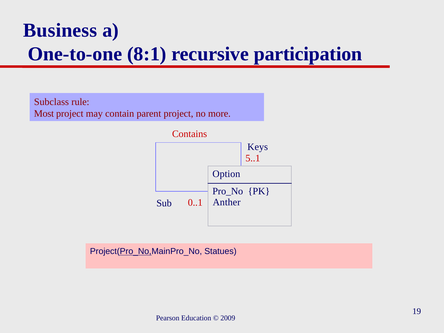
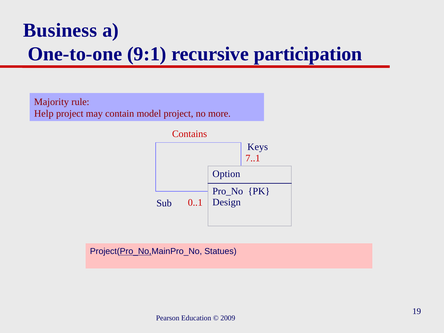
8:1: 8:1 -> 9:1
Subclass: Subclass -> Majority
Most: Most -> Help
parent: parent -> model
5..1: 5..1 -> 7..1
Anther: Anther -> Design
